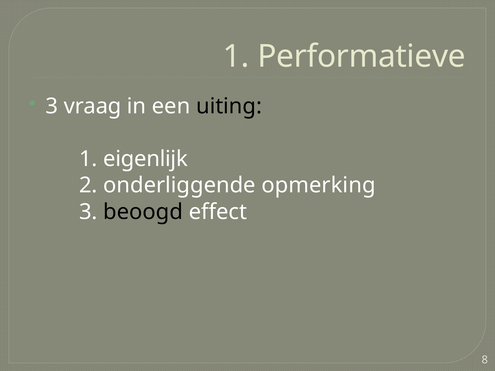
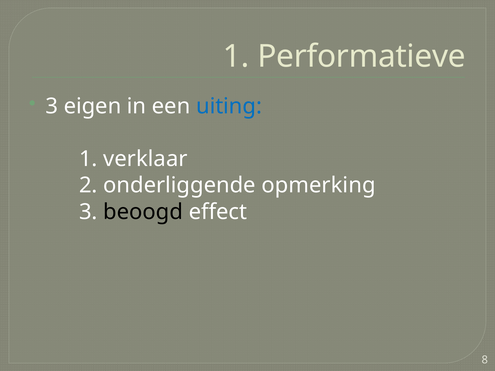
vraag: vraag -> eigen
uiting colour: black -> blue
eigenlijk: eigenlijk -> verklaar
